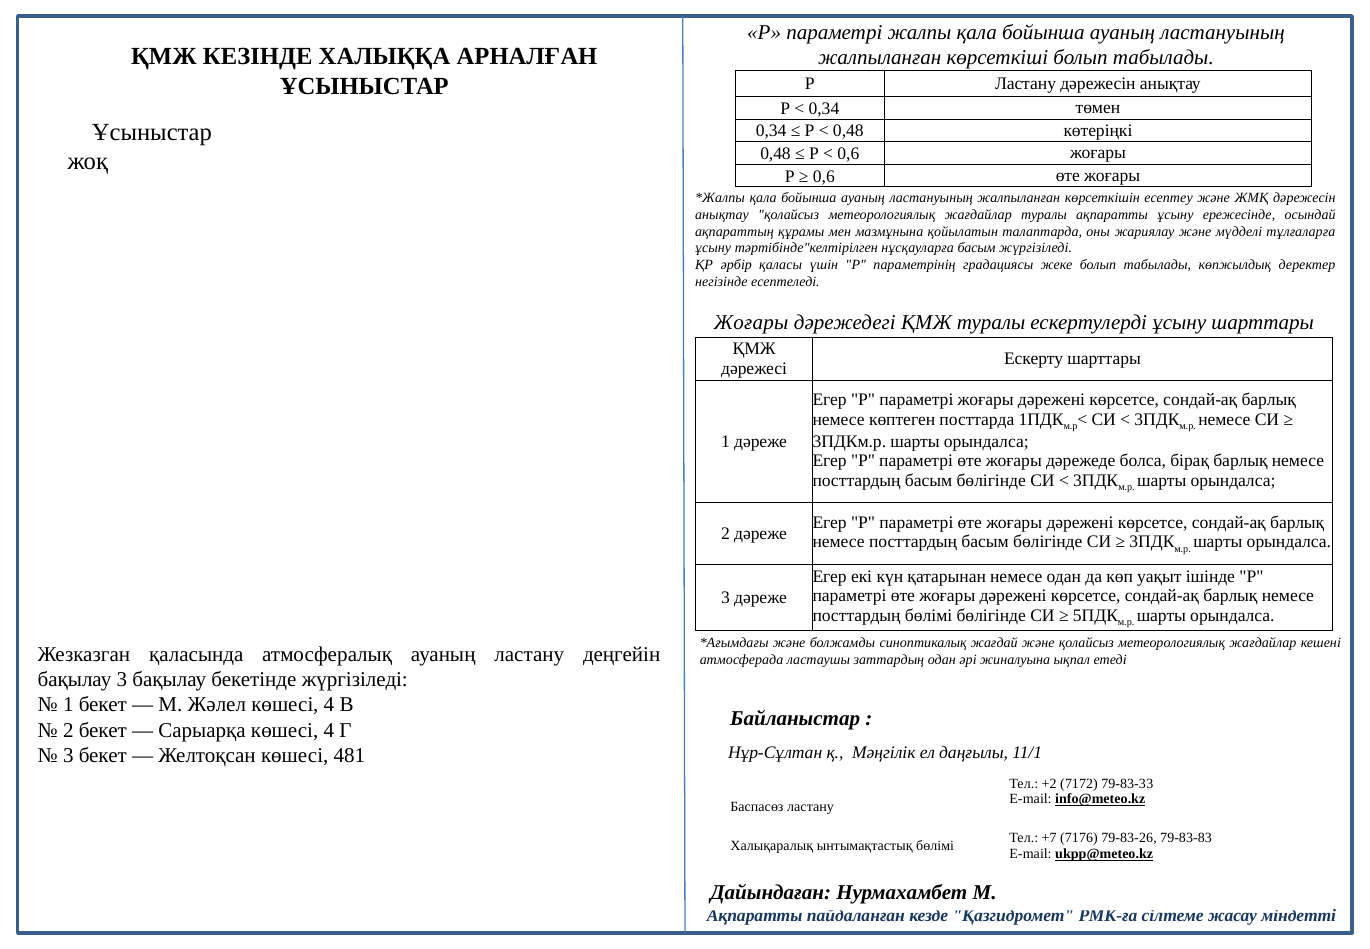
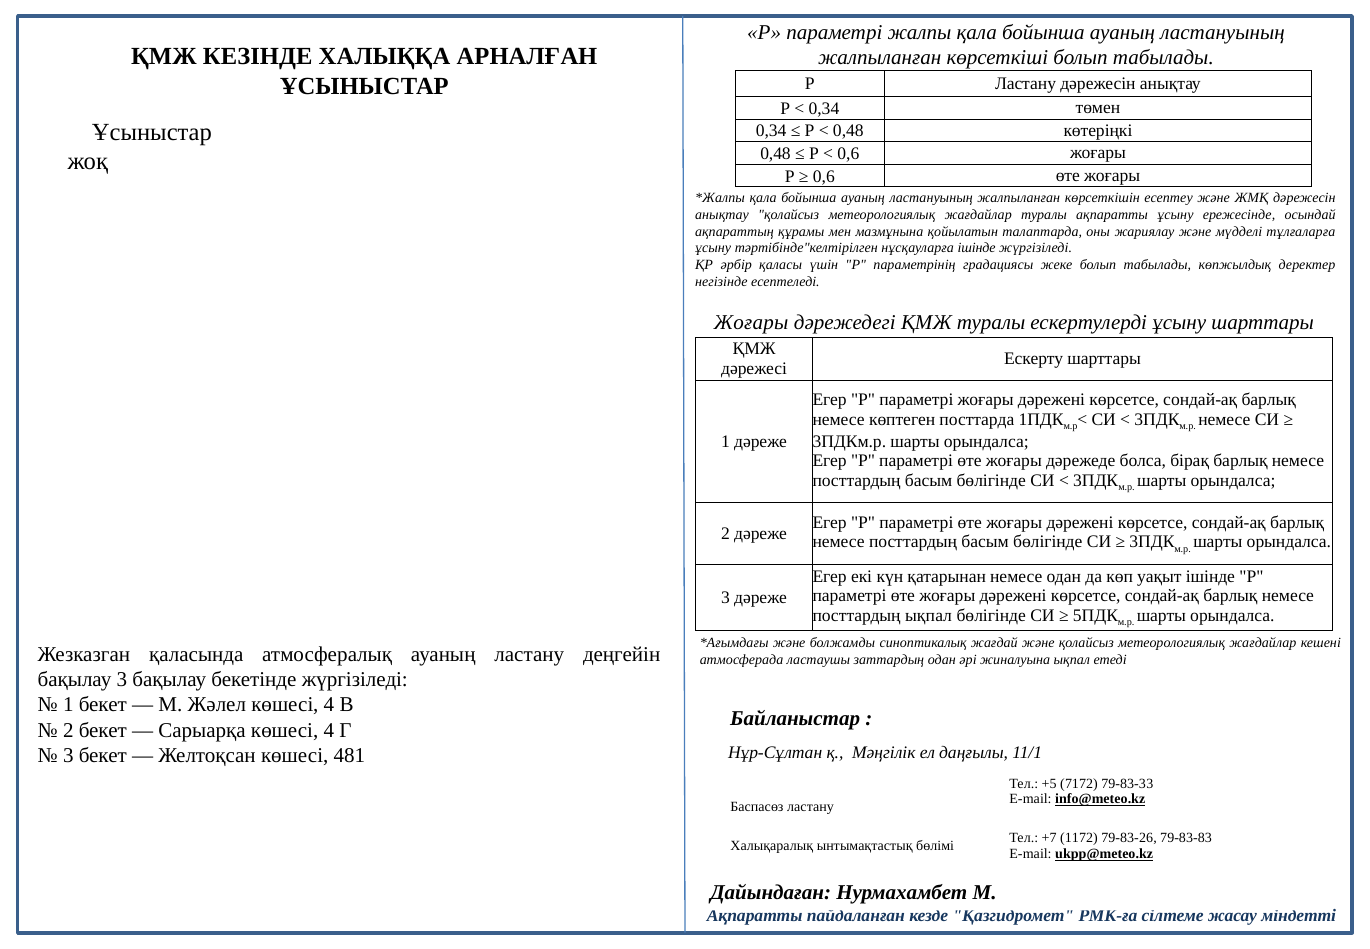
нұсқауларға басым: басым -> ішінде
посттардың бөлімі: бөлімі -> ықпал
+2: +2 -> +5
7176: 7176 -> 1172
